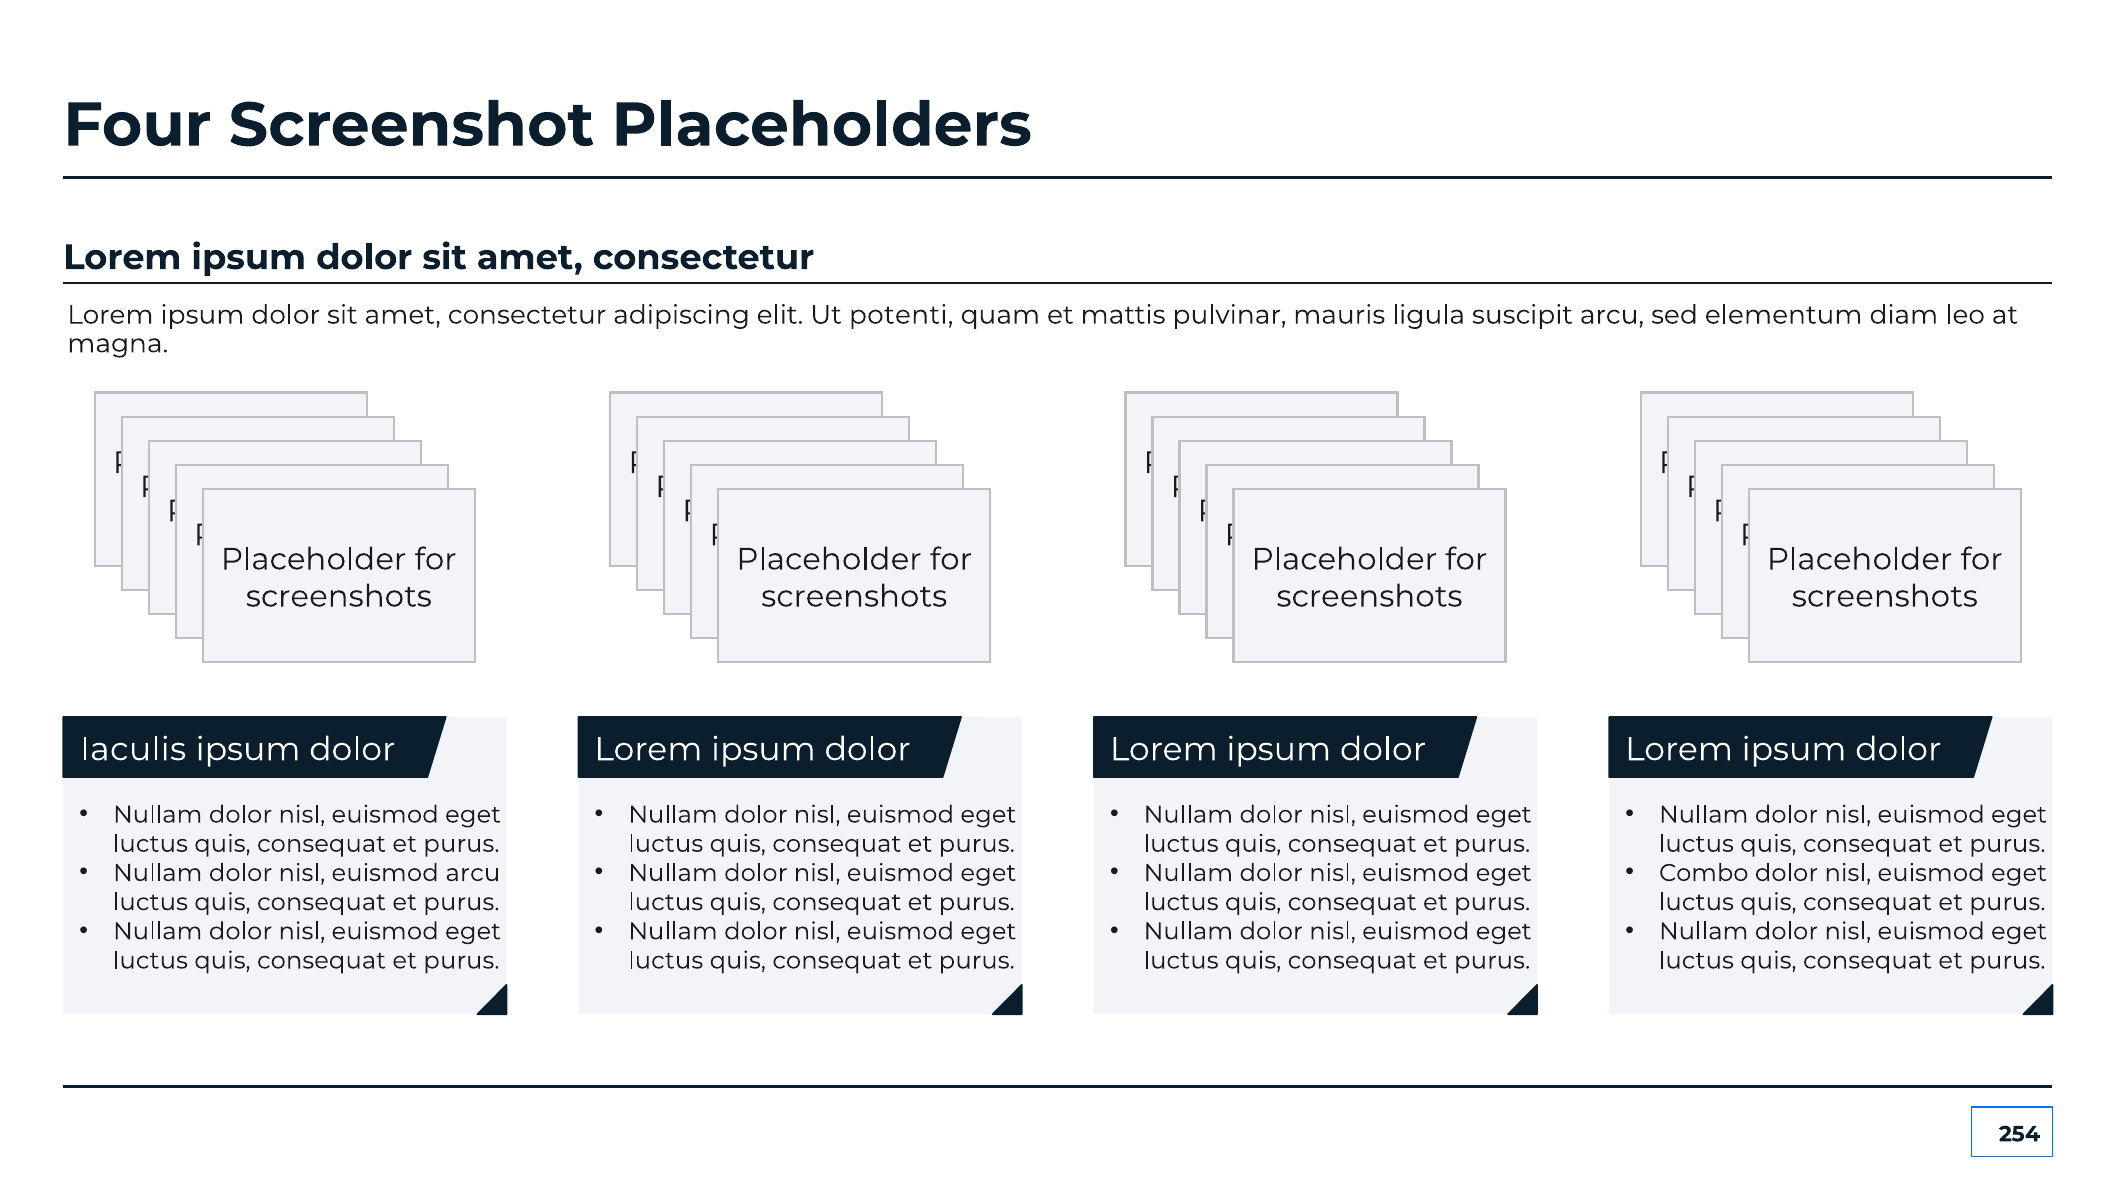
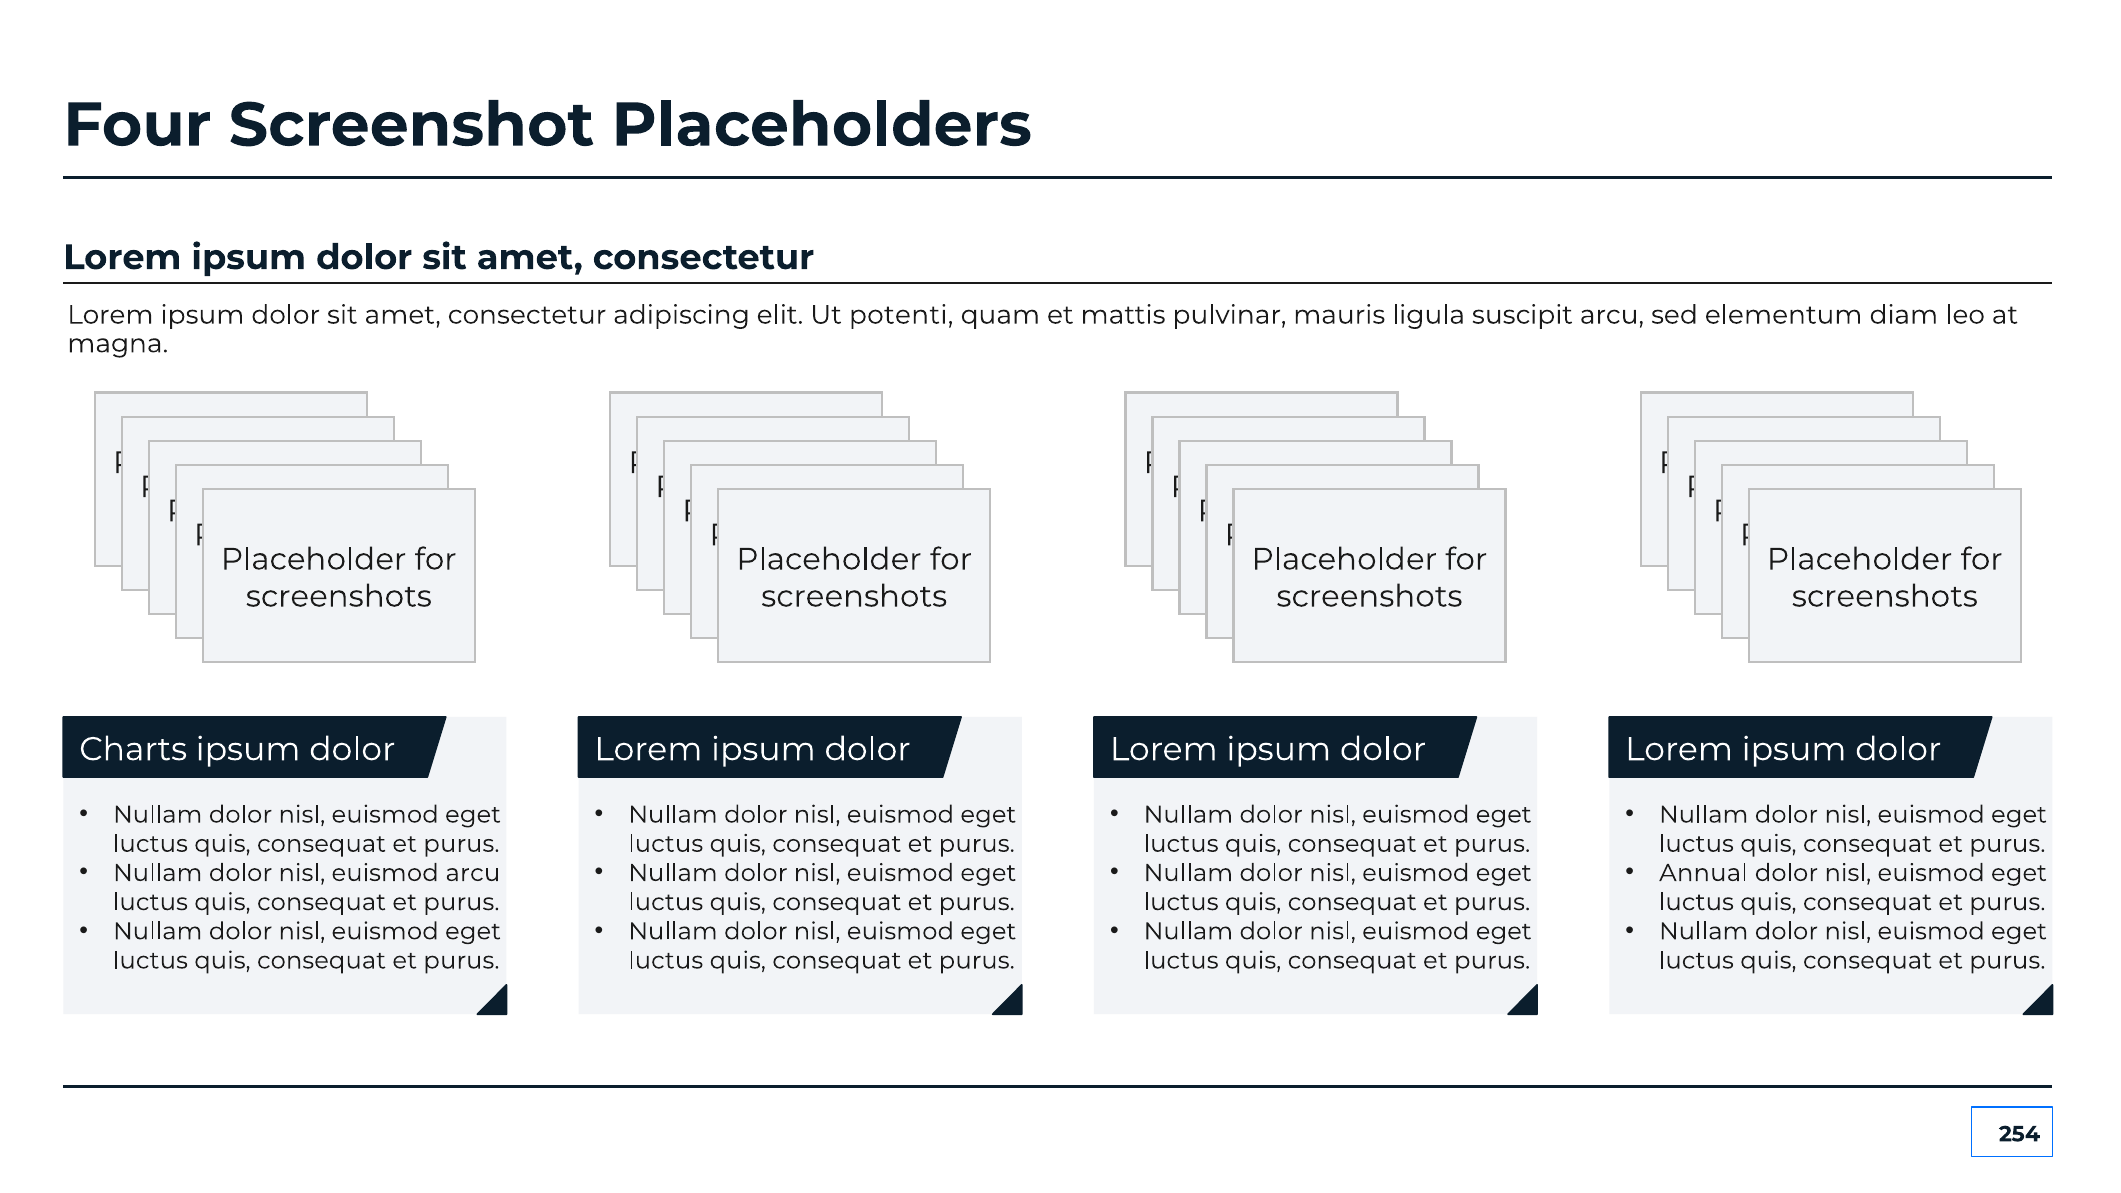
Iaculis: Iaculis -> Charts
Combo: Combo -> Annual
